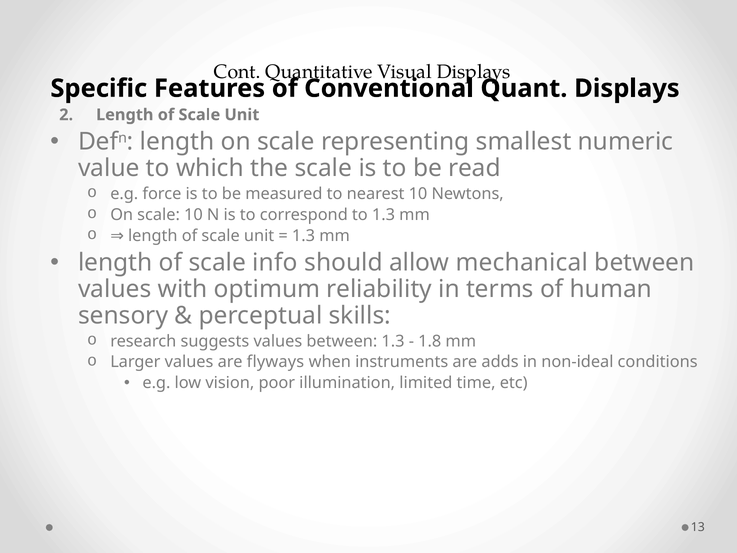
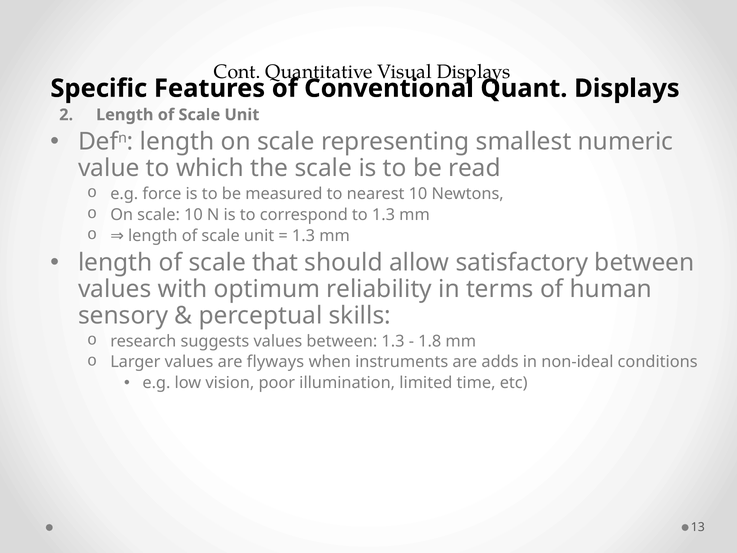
info: info -> that
mechanical: mechanical -> satisfactory
